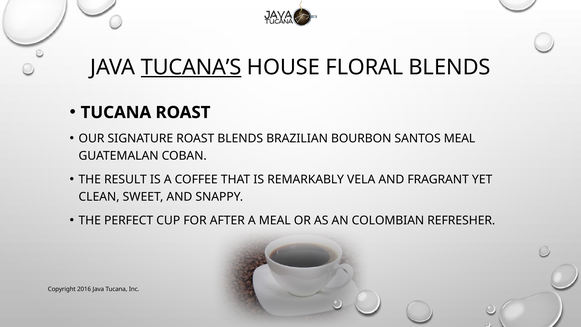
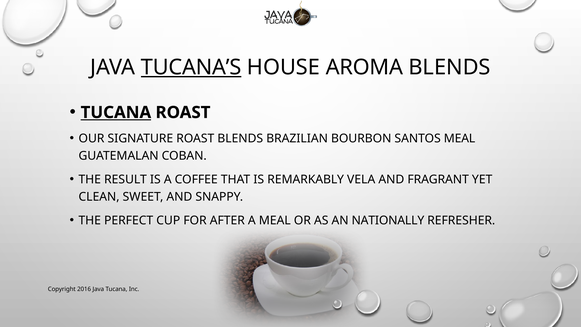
FLORAL: FLORAL -> AROMA
TUCANA at (116, 112) underline: none -> present
COLOMBIAN: COLOMBIAN -> NATIONALLY
